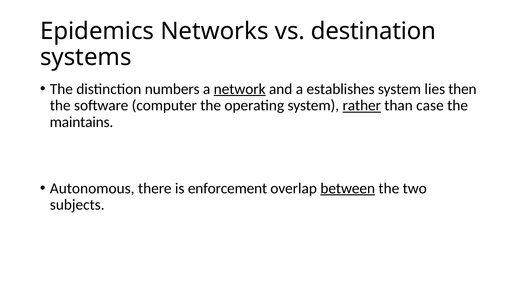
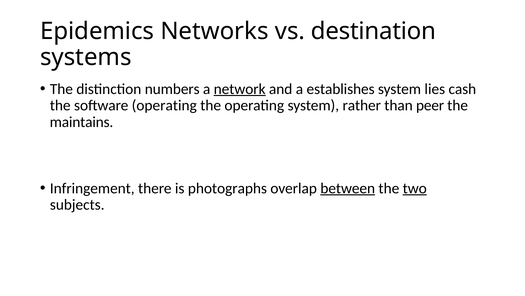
then: then -> cash
software computer: computer -> operating
rather underline: present -> none
case: case -> peer
Autonomous: Autonomous -> Infringement
enforcement: enforcement -> photographs
two underline: none -> present
